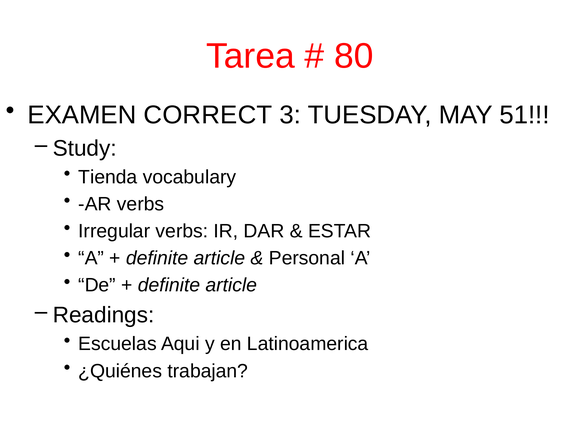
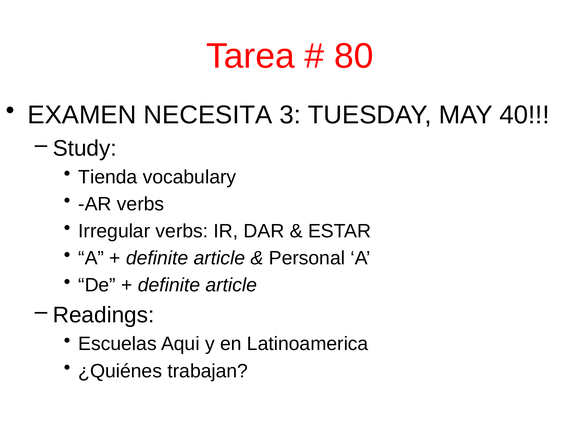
CORRECT: CORRECT -> NECESITA
51: 51 -> 40
